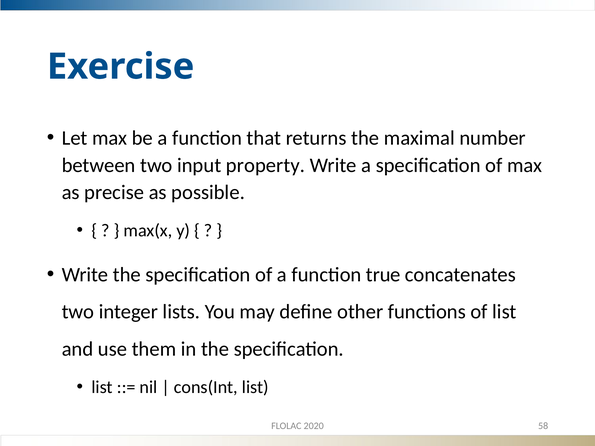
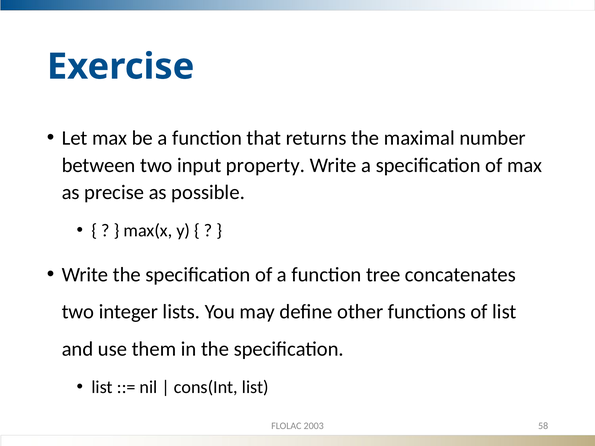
true: true -> tree
2020: 2020 -> 2003
